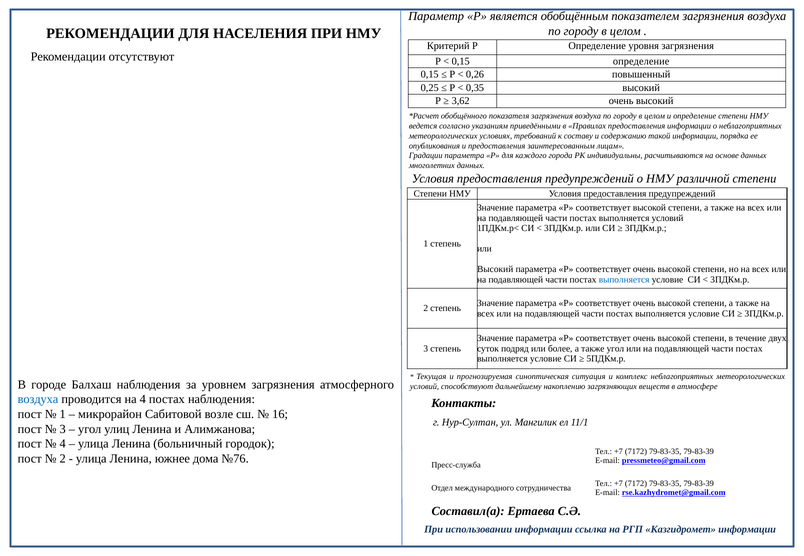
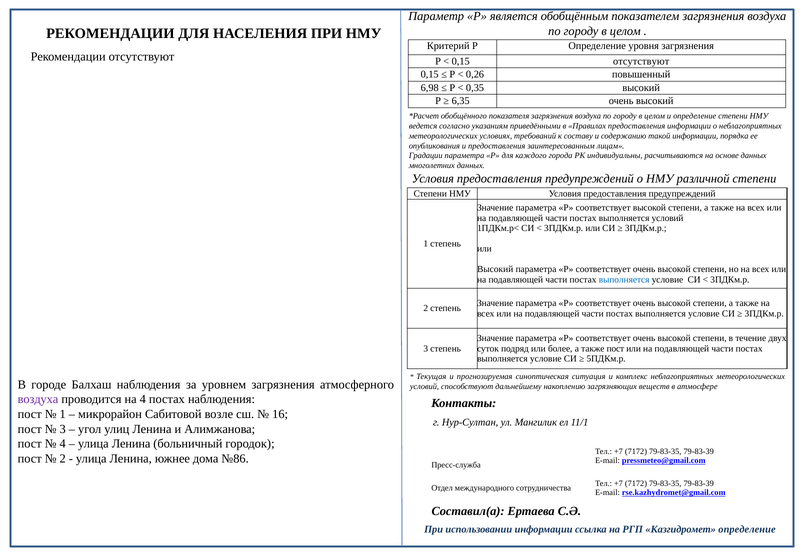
0,15 определение: определение -> отсутствуют
0,25: 0,25 -> 6,98
3,62: 3,62 -> 6,35
также угол: угол -> пост
воздуха at (38, 400) colour: blue -> purple
№76: №76 -> №86
Казгидромет информации: информации -> определение
